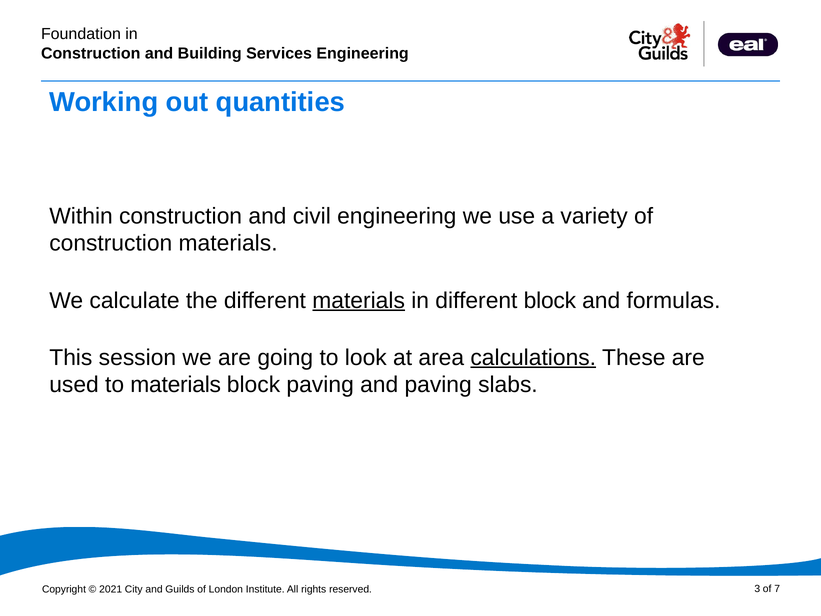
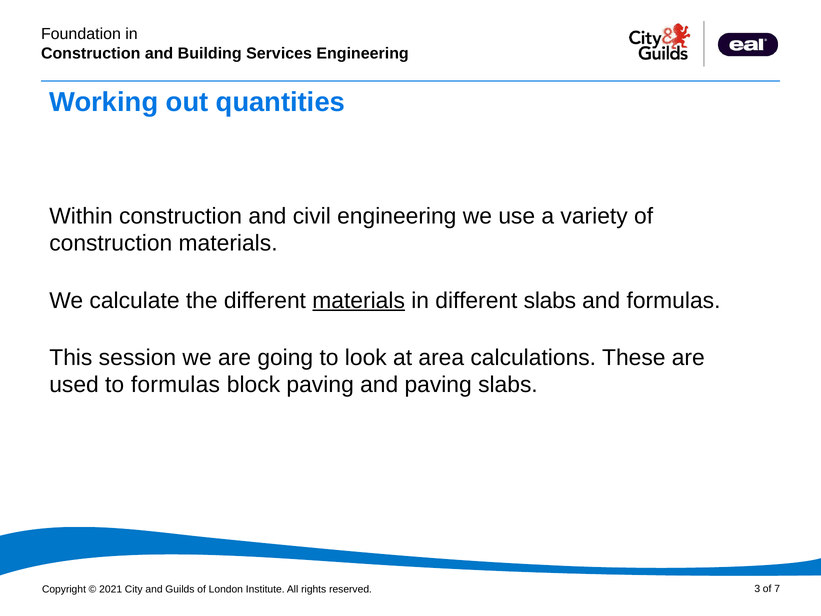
different block: block -> slabs
calculations underline: present -> none
to materials: materials -> formulas
